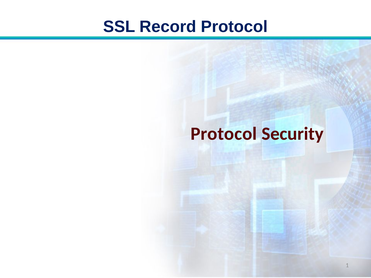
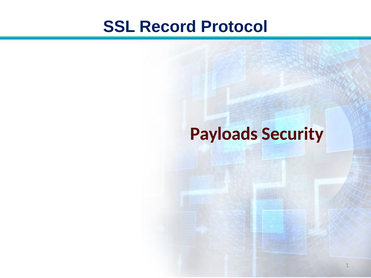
Protocol at (224, 134): Protocol -> Payloads
